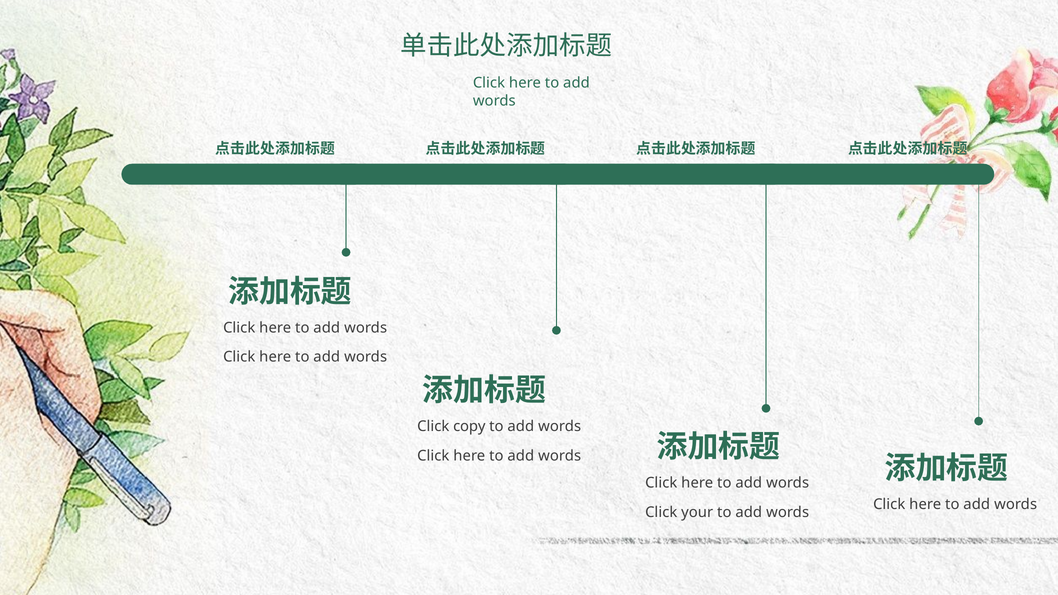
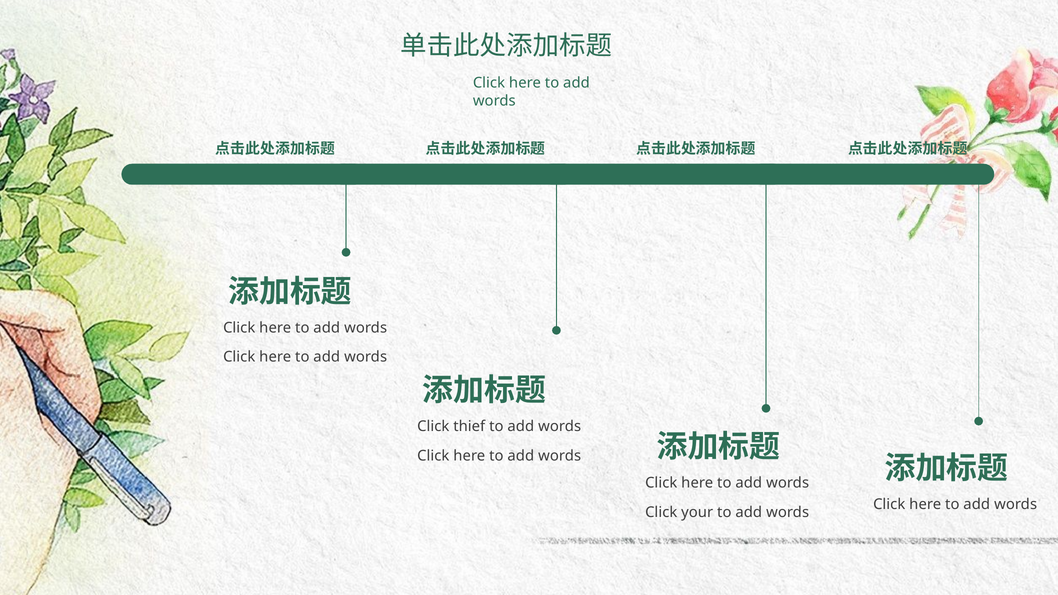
copy: copy -> thief
